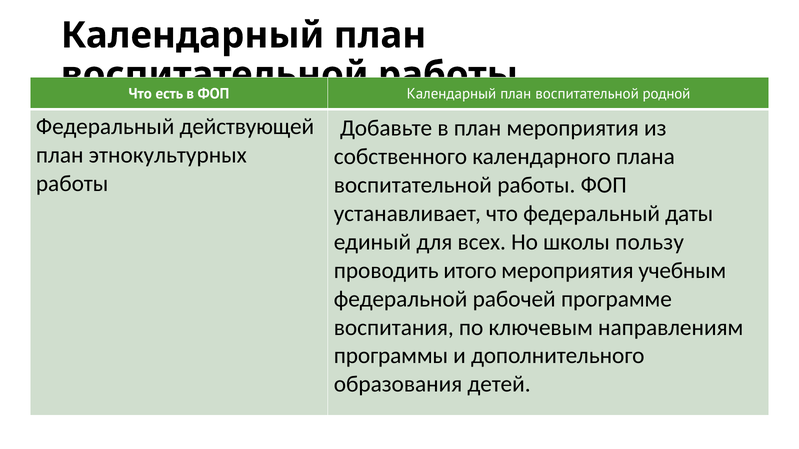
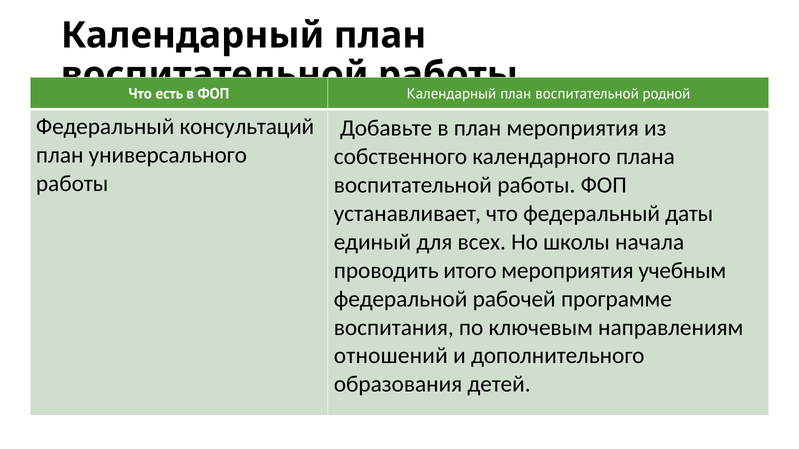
действующей: действующей -> консультаций
этнокультурных: этнокультурных -> универсального
пользу: пользу -> начала
программы: программы -> отношений
